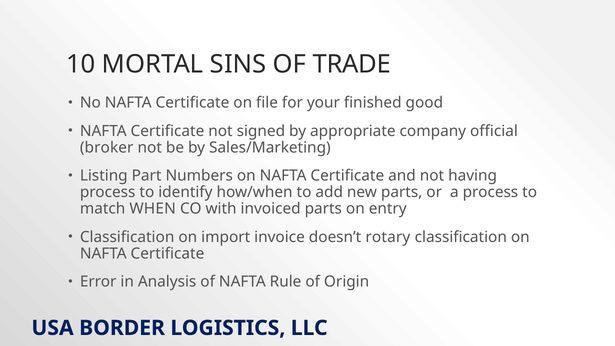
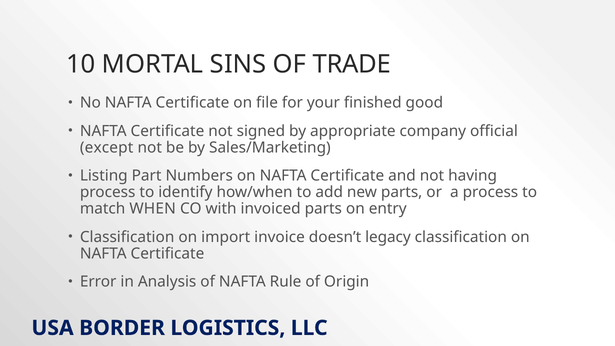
broker: broker -> except
rotary: rotary -> legacy
